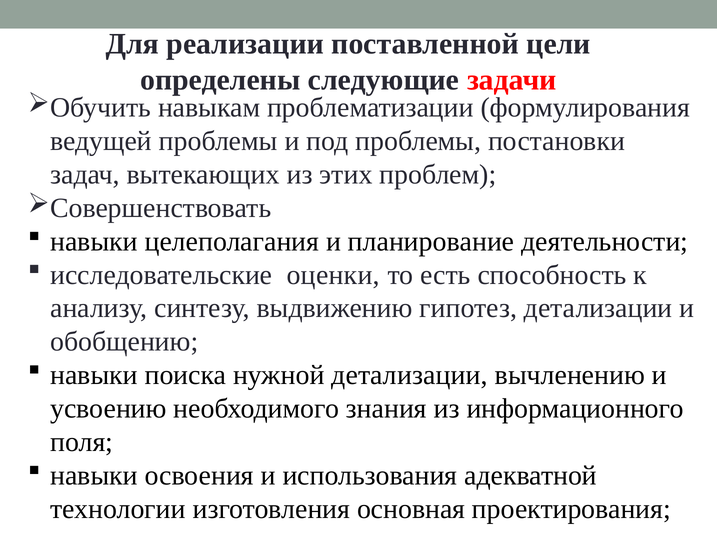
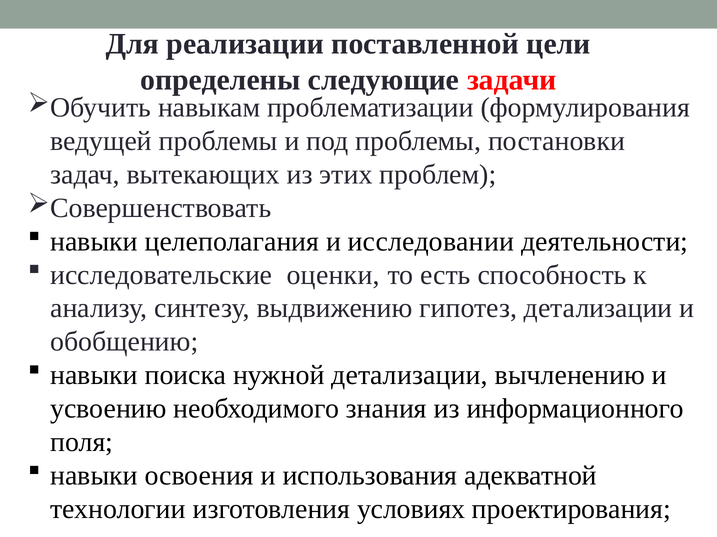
планирование: планирование -> исследовании
основная: основная -> условиях
